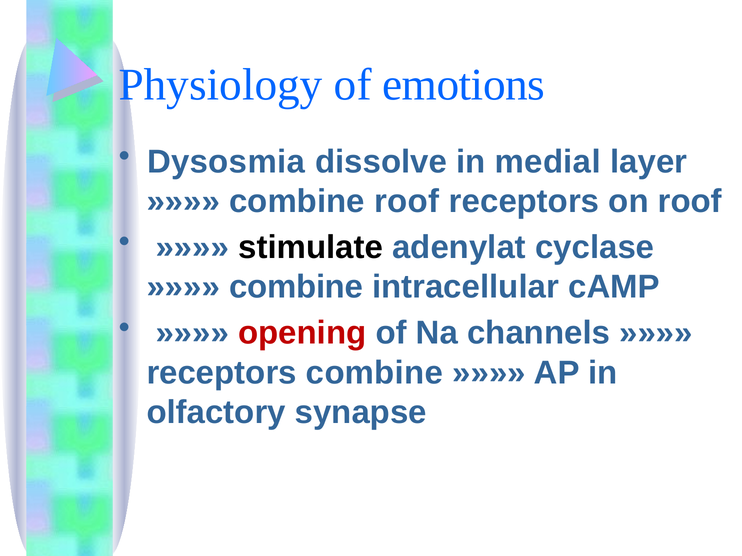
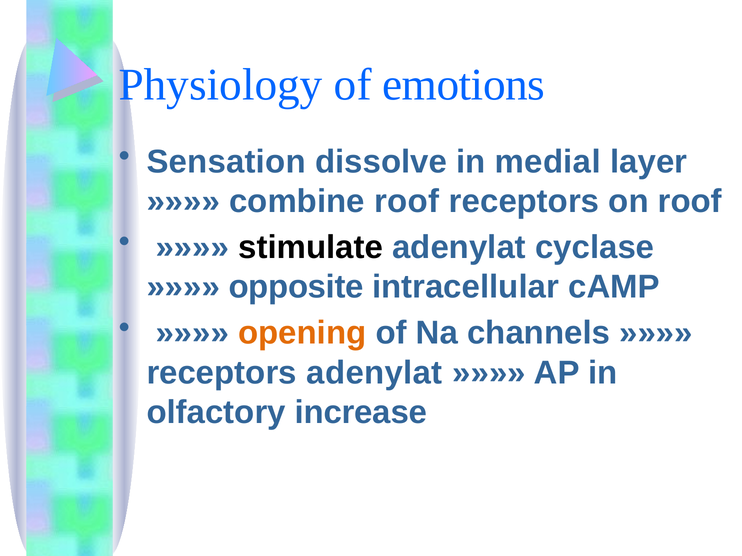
Dysosmia: Dysosmia -> Sensation
combine at (296, 287): combine -> opposite
opening colour: red -> orange
receptors combine: combine -> adenylat
synapse: synapse -> increase
